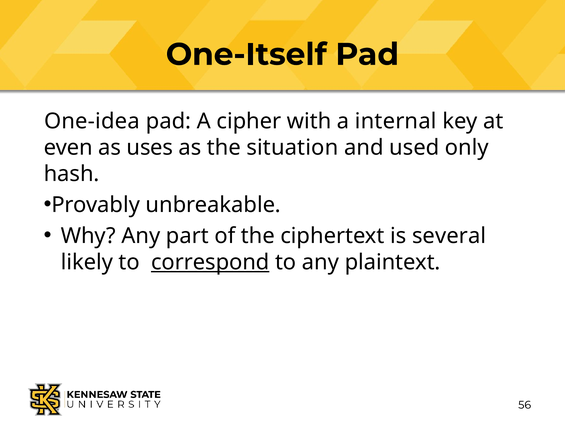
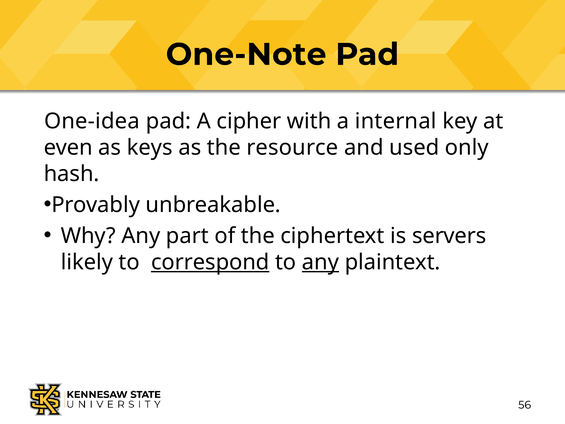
One-Itself: One-Itself -> One-Note
uses: uses -> keys
situation: situation -> resource
several: several -> servers
any at (320, 262) underline: none -> present
